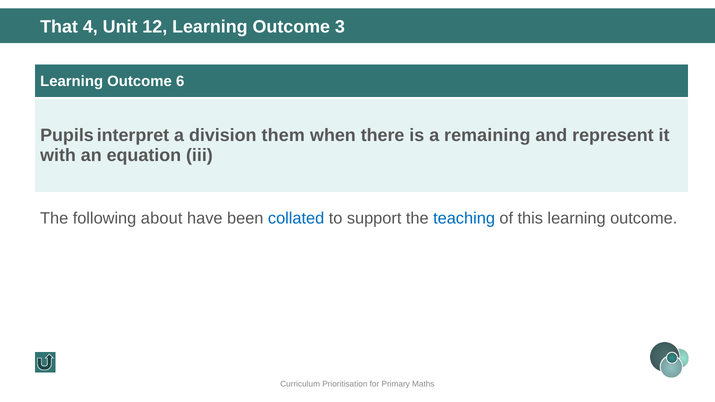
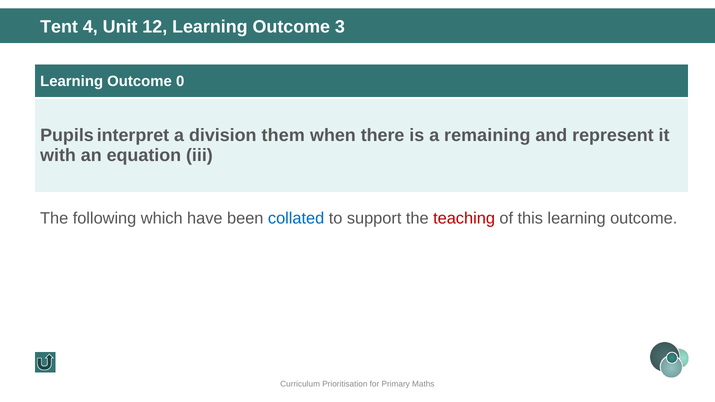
That: That -> Tent
6: 6 -> 0
about: about -> which
teaching colour: blue -> red
